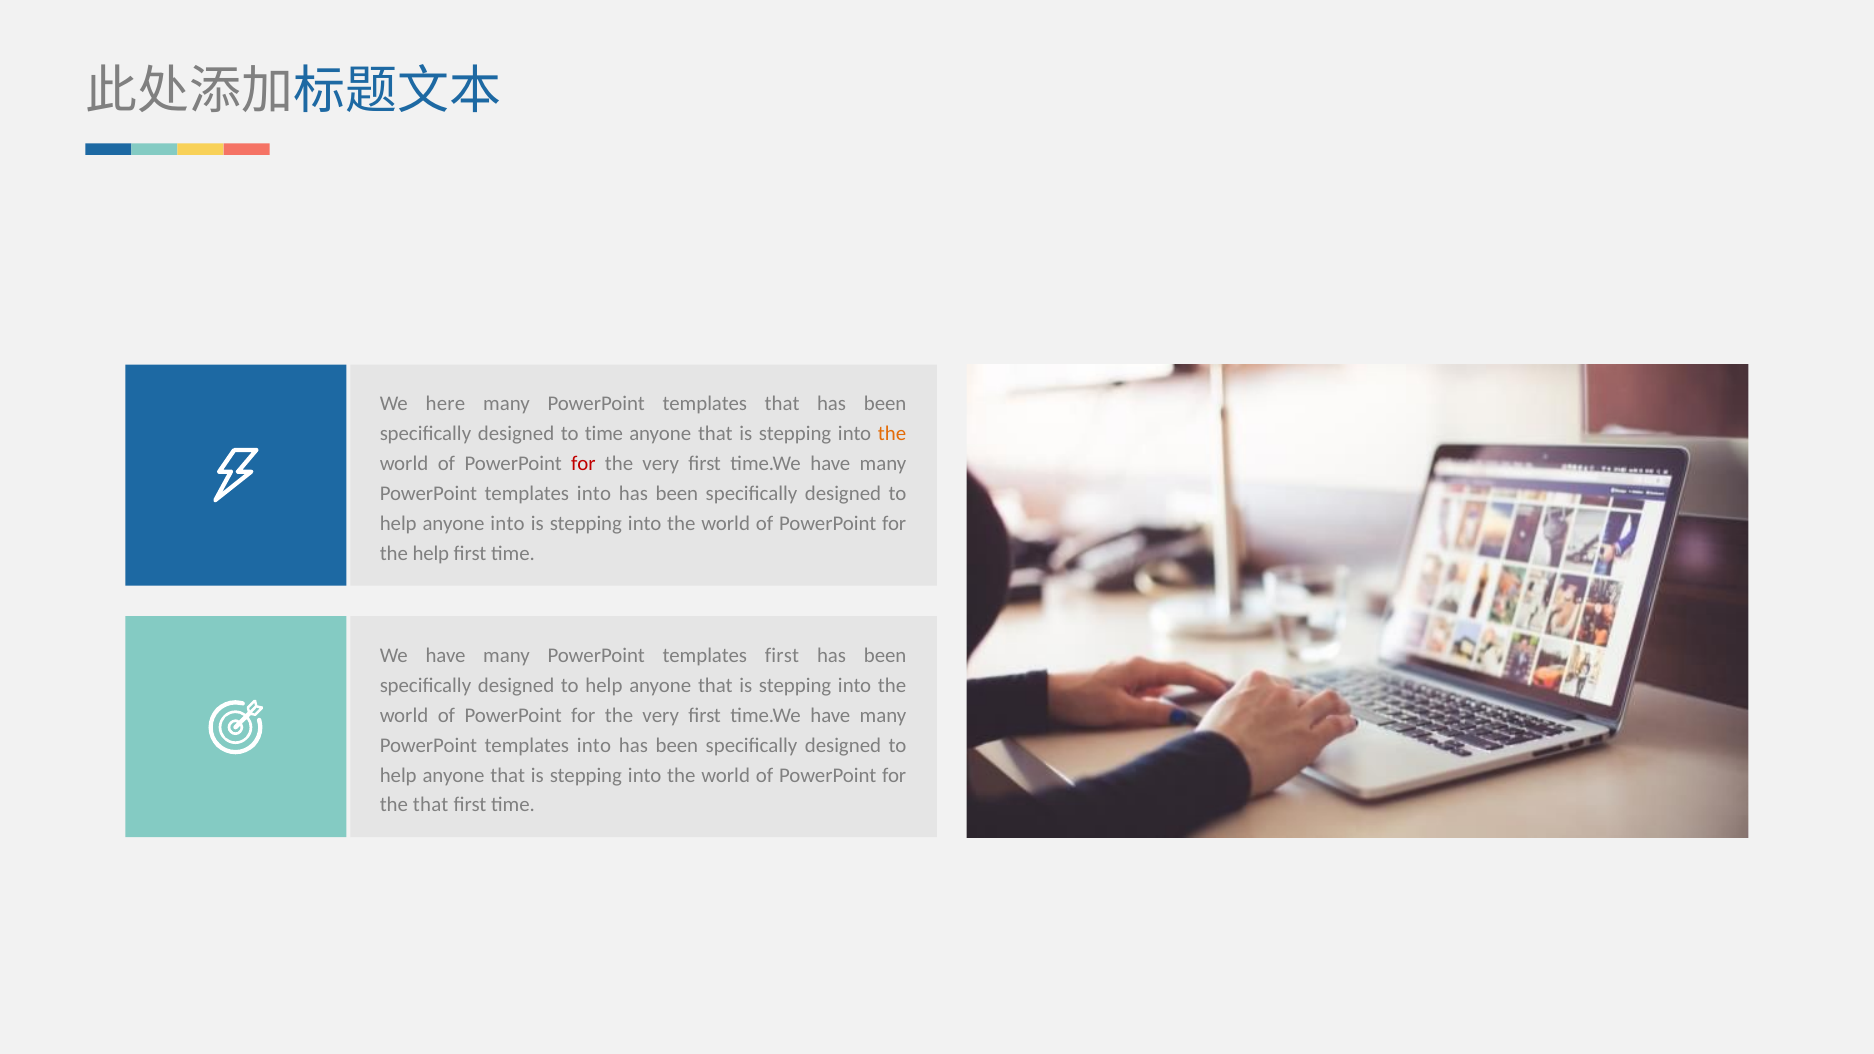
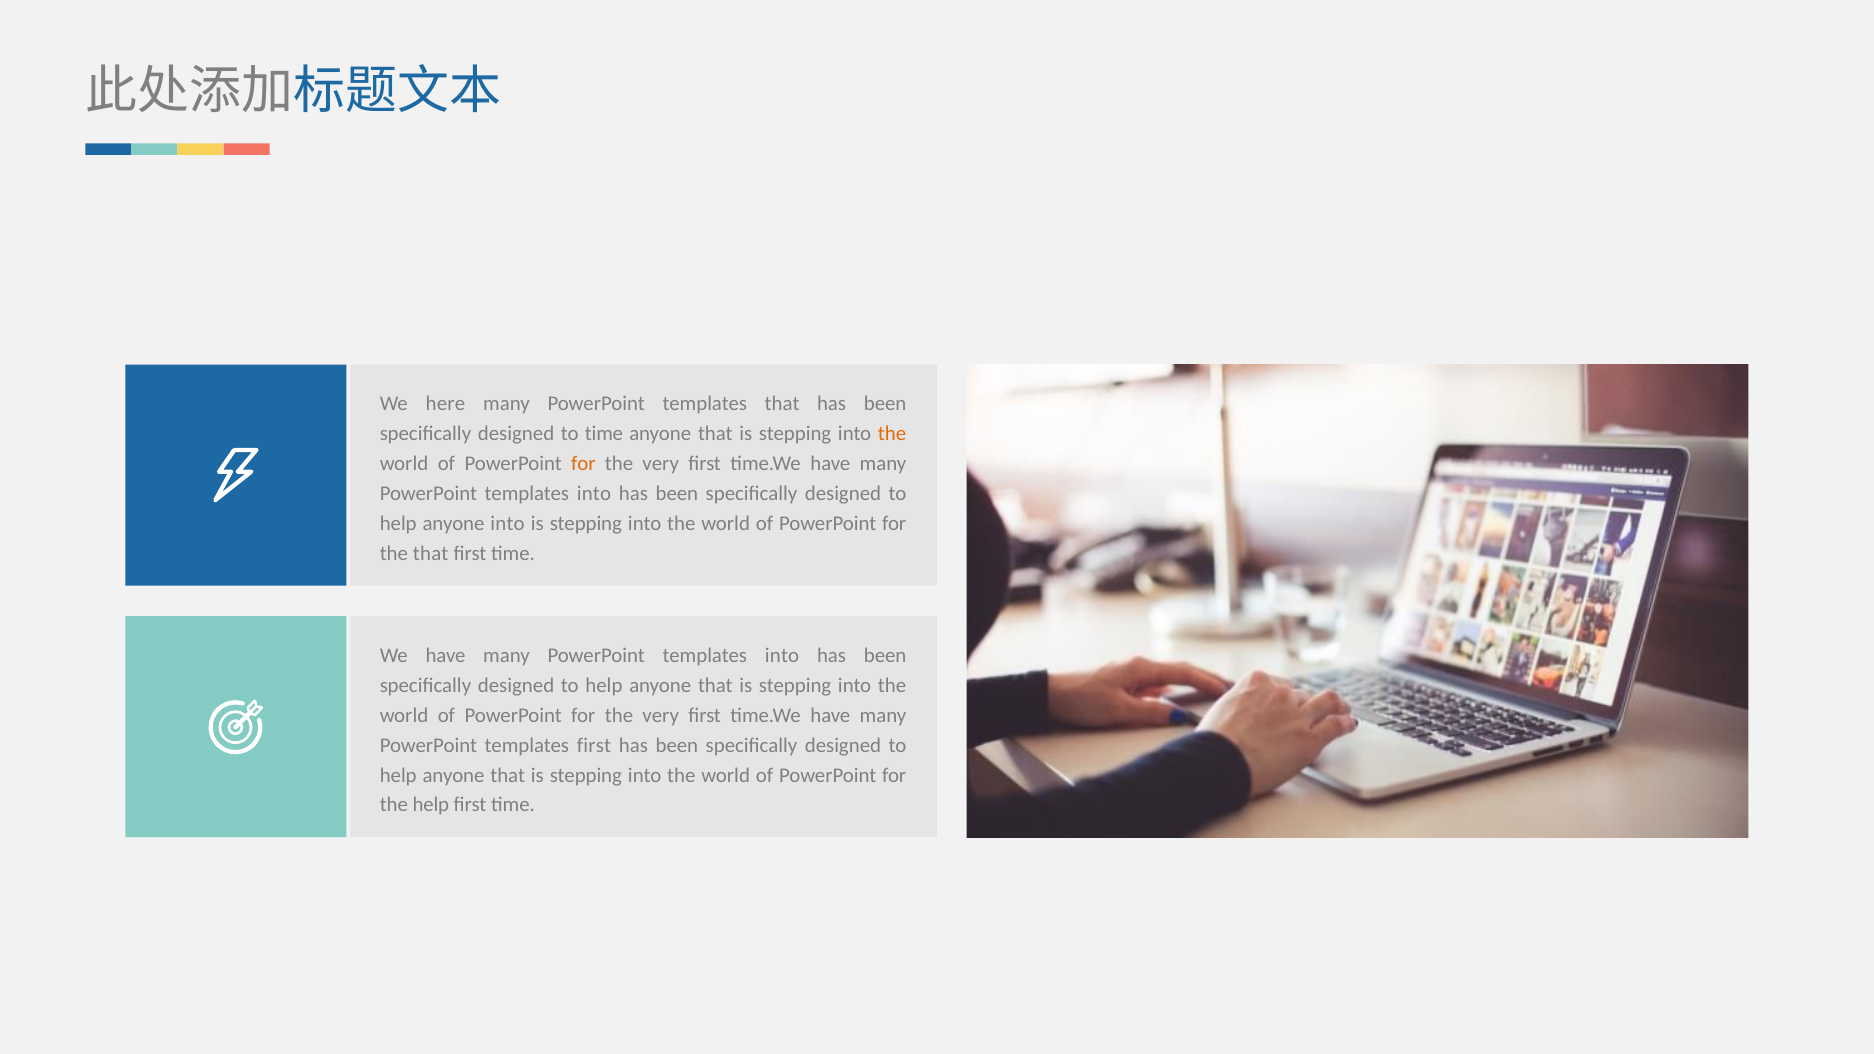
for at (583, 464) colour: red -> orange
the help: help -> that
first at (782, 656): first -> into
into at (594, 745): into -> first
the that: that -> help
